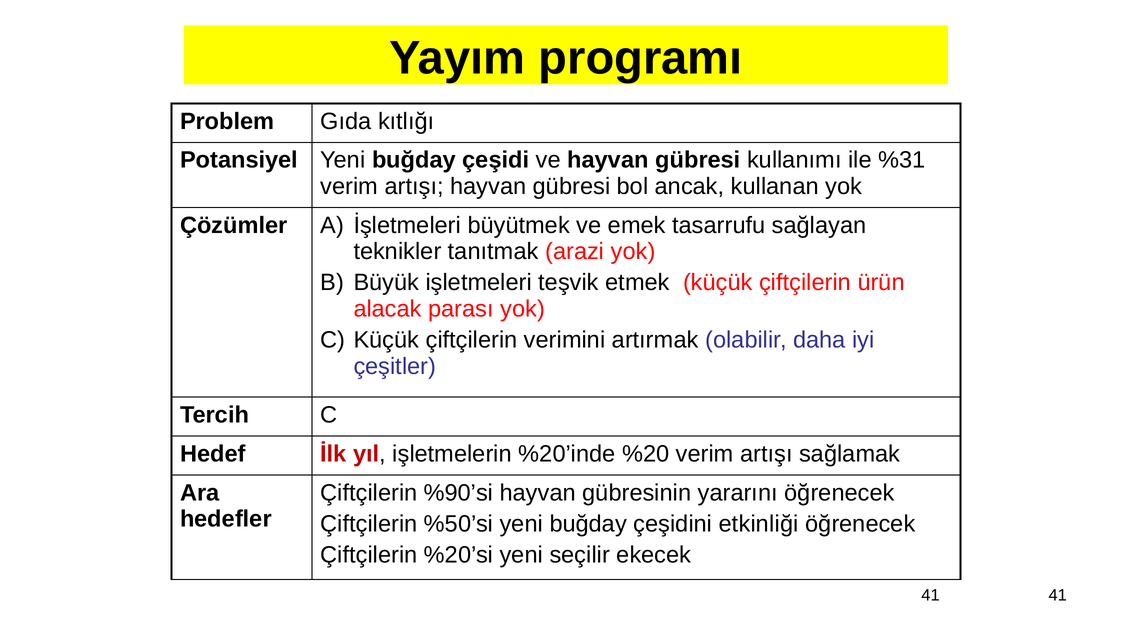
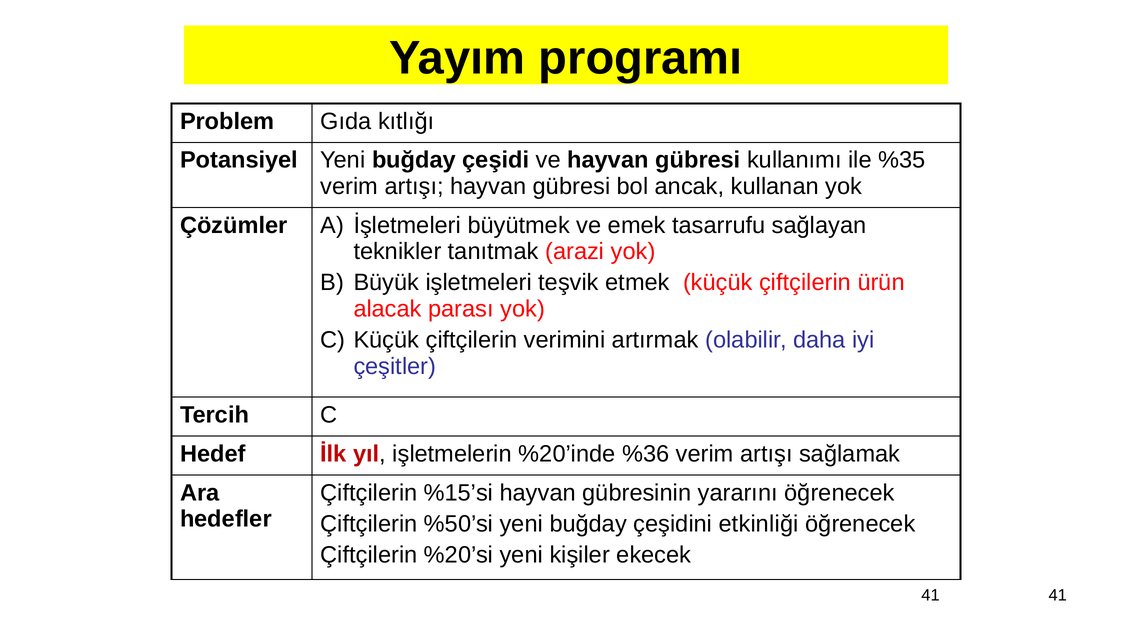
%31: %31 -> %35
%20: %20 -> %36
%90’si: %90’si -> %15’si
seçilir: seçilir -> kişiler
